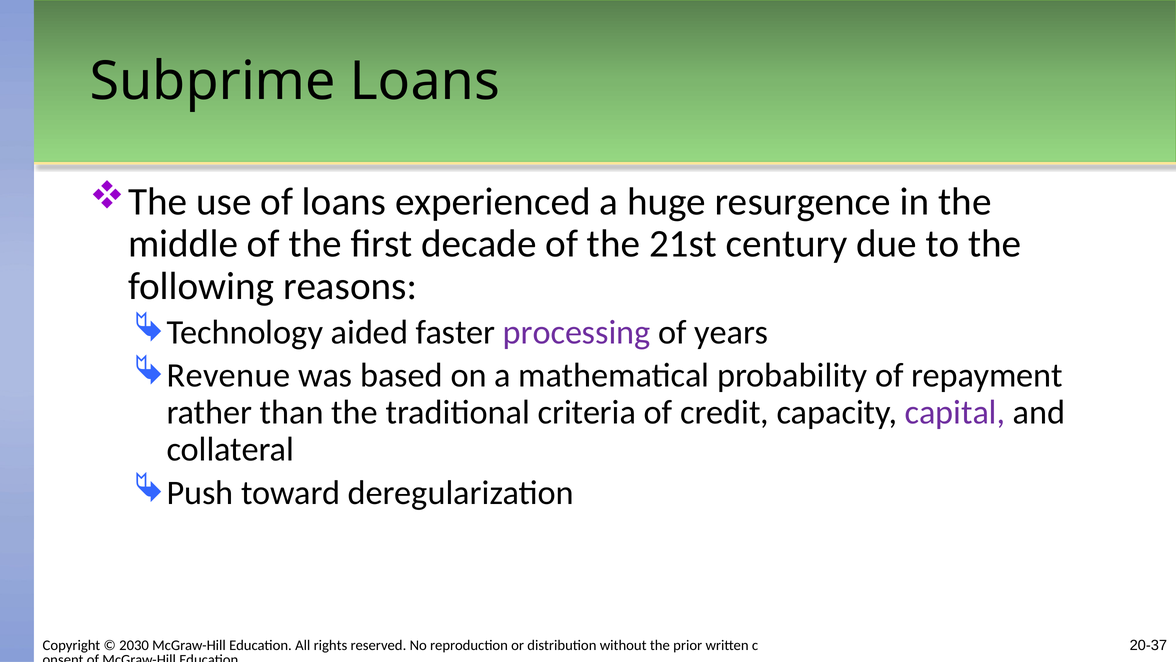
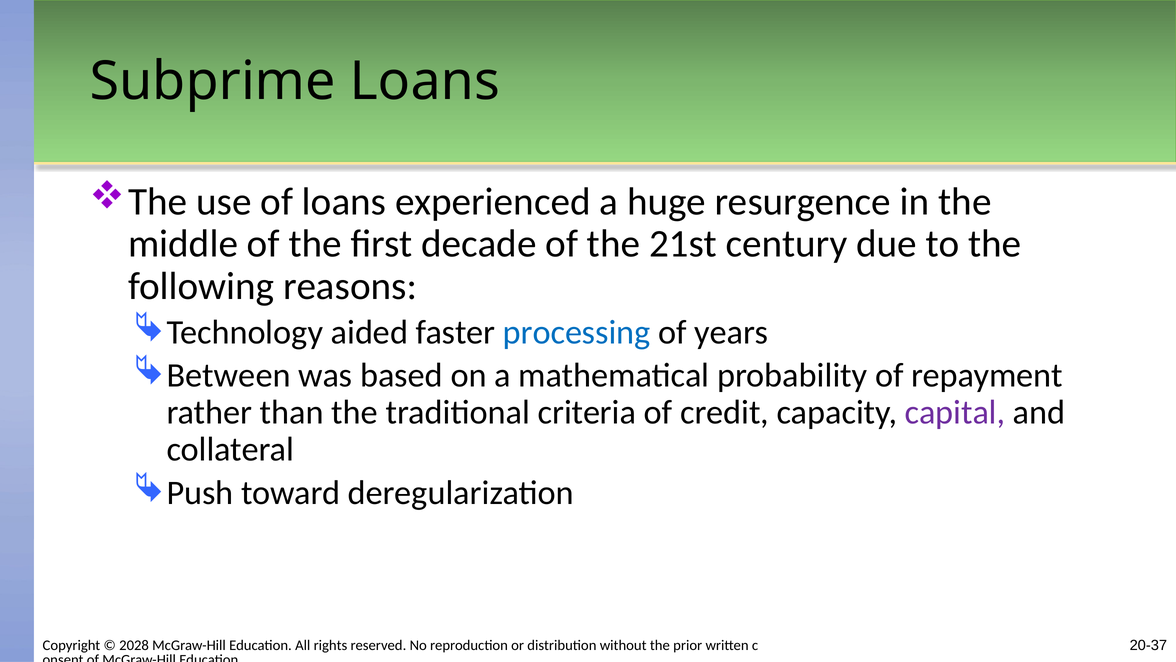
processing colour: purple -> blue
Revenue: Revenue -> Between
2030: 2030 -> 2028
